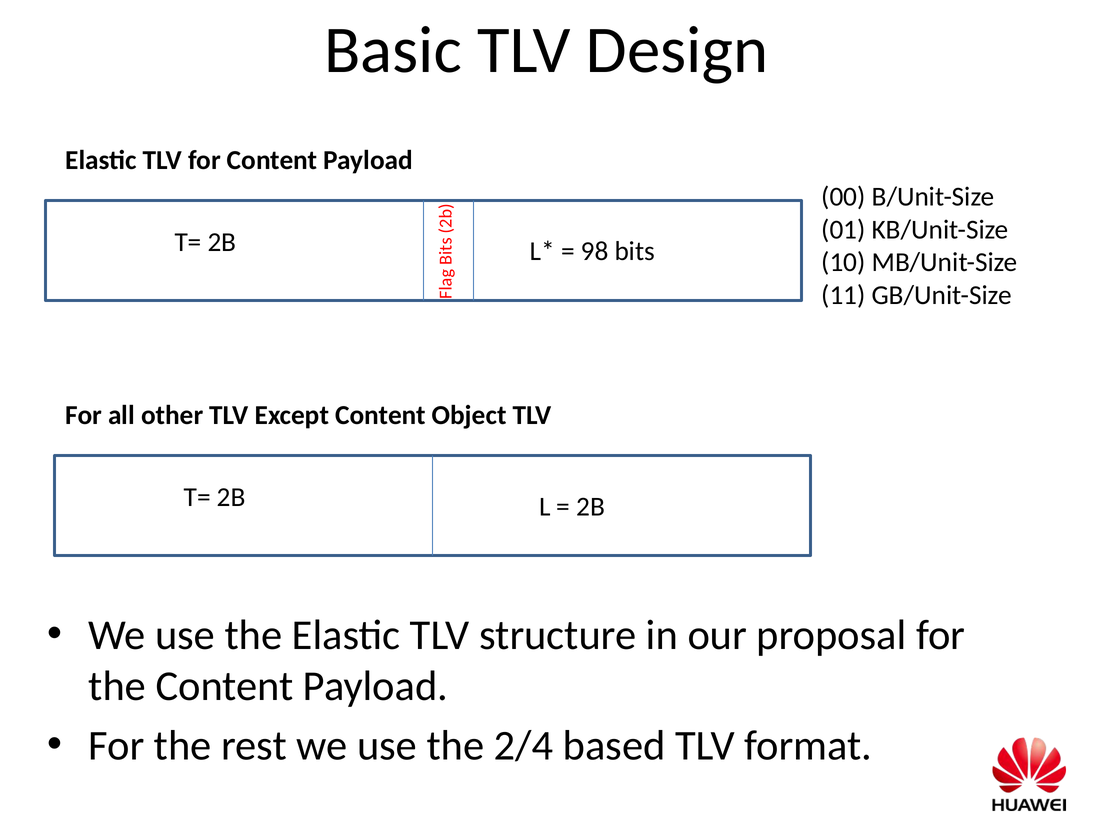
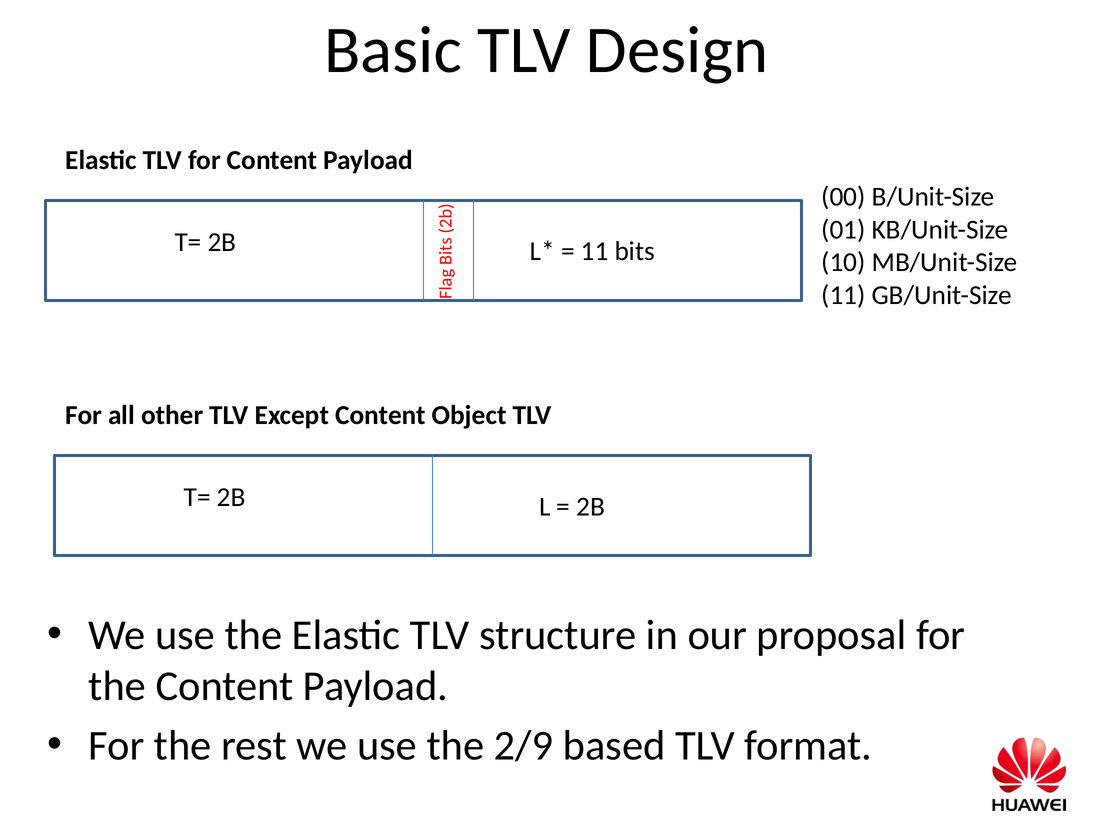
98 at (595, 251): 98 -> 11
2/4: 2/4 -> 2/9
